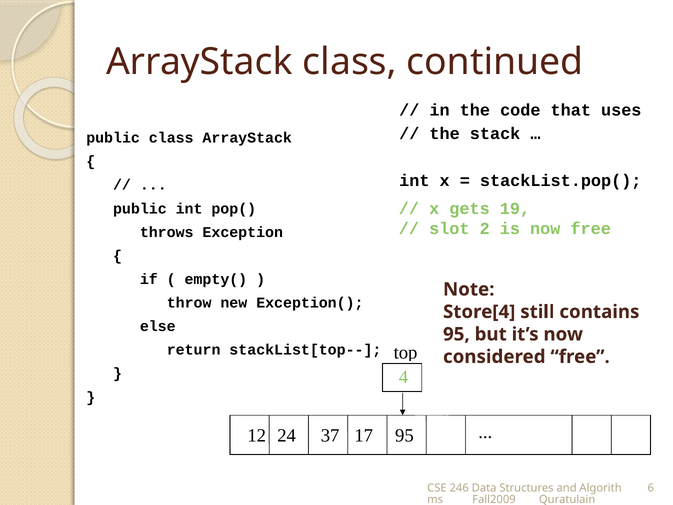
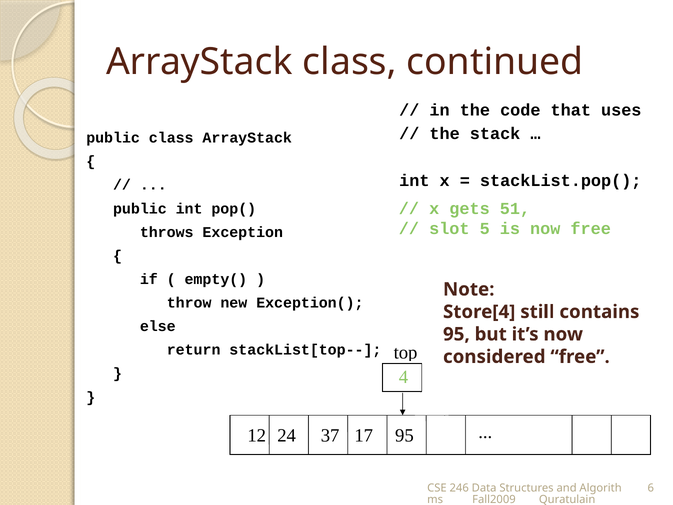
19: 19 -> 51
slot 2: 2 -> 5
